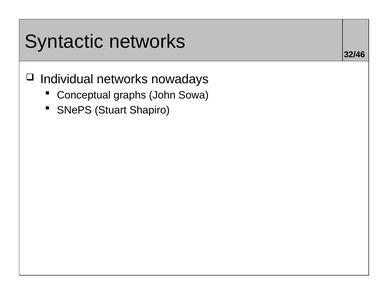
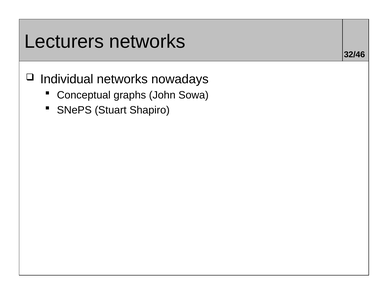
Syntactic: Syntactic -> Lecturers
